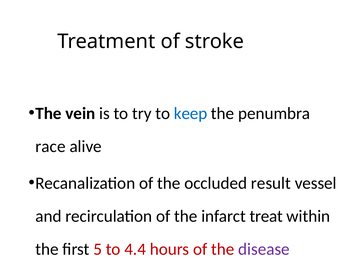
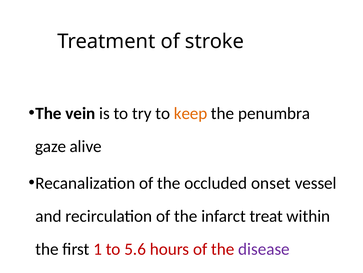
keep colour: blue -> orange
race: race -> gaze
result: result -> onset
5: 5 -> 1
4.4: 4.4 -> 5.6
